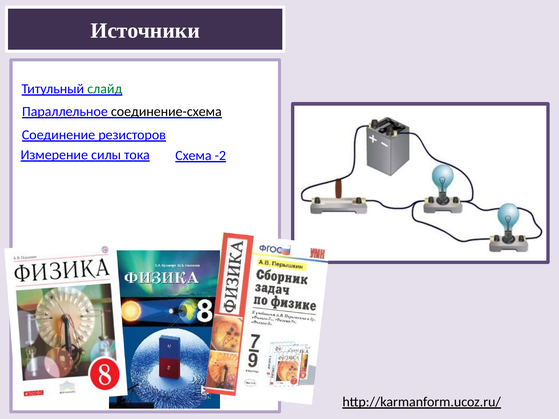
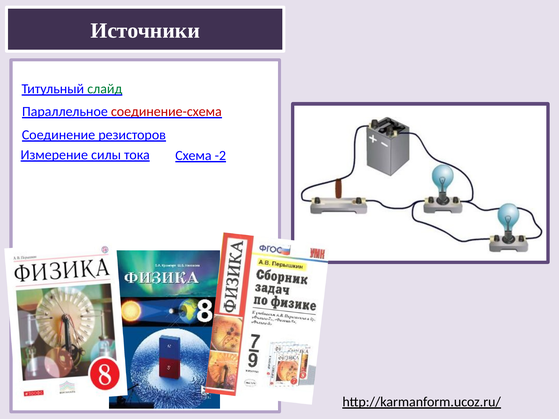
соединение-схема colour: black -> red
